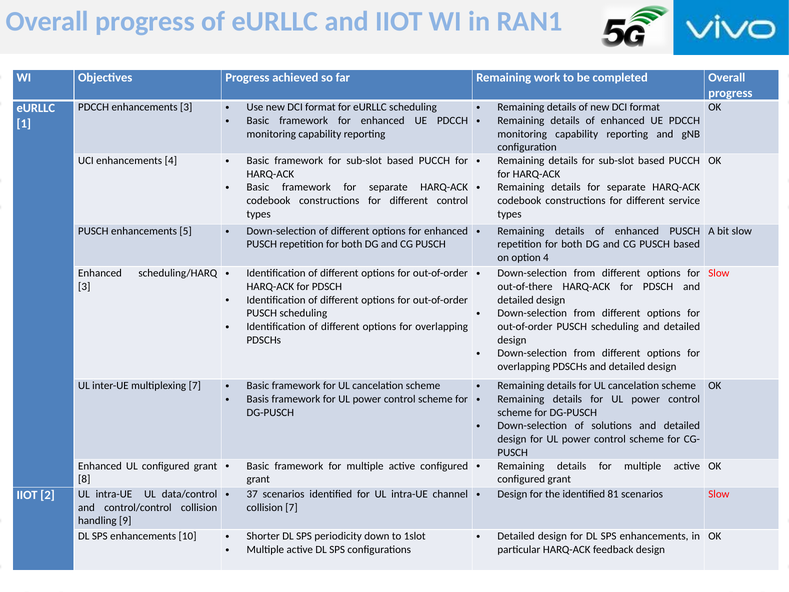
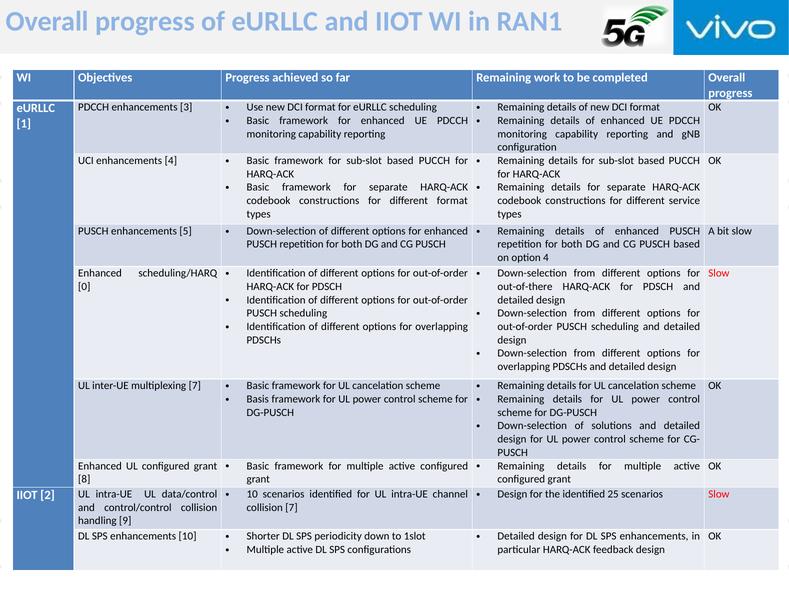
different control: control -> format
3 at (84, 286): 3 -> 0
37 at (252, 494): 37 -> 10
81: 81 -> 25
